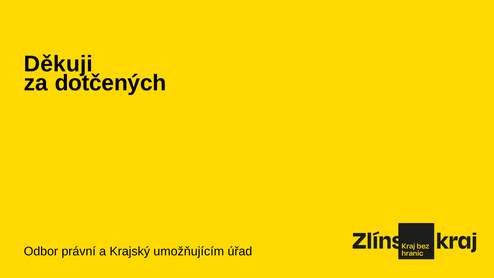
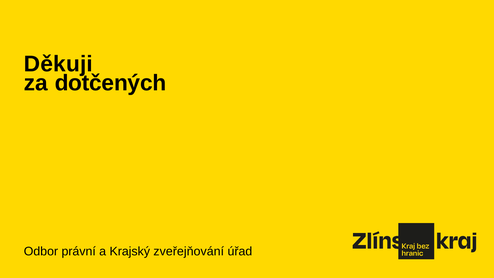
umožňujícím: umožňujícím -> zveřejňování
